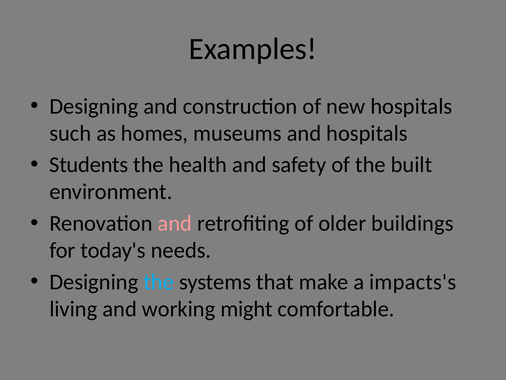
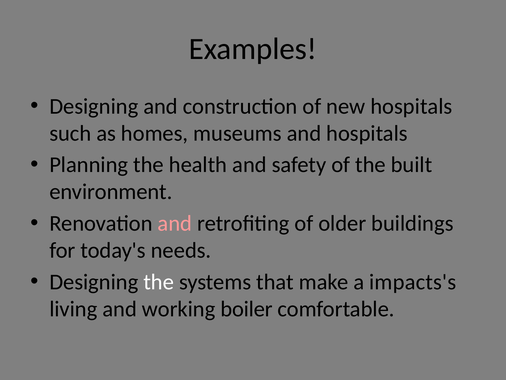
Students: Students -> Planning
the at (159, 282) colour: light blue -> white
might: might -> boiler
